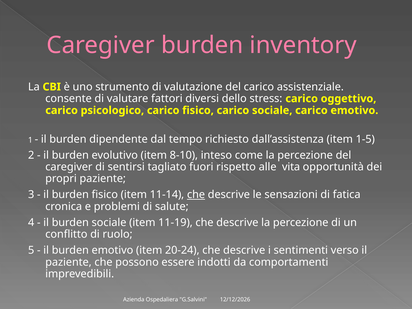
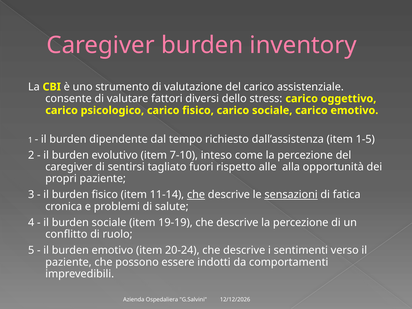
8-10: 8-10 -> 7-10
vita: vita -> alla
sensazioni underline: none -> present
11-19: 11-19 -> 19-19
